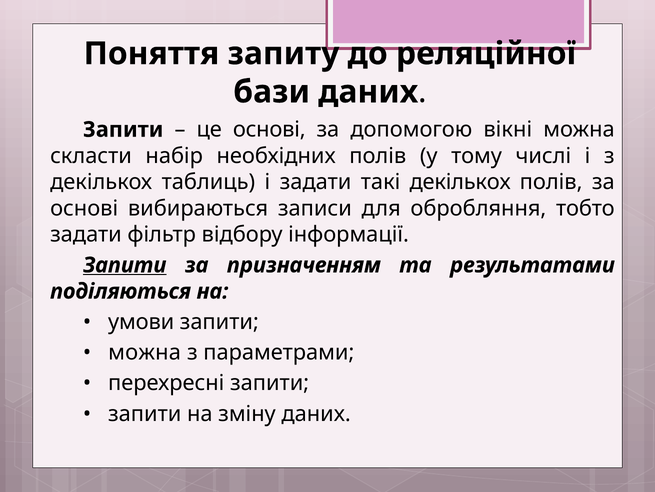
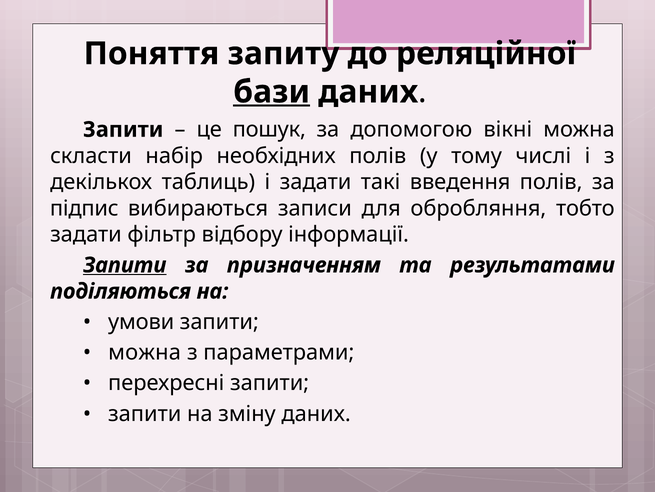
бази underline: none -> present
це основі: основі -> пошук
такі декількох: декількох -> введення
основі at (84, 208): основі -> підпис
